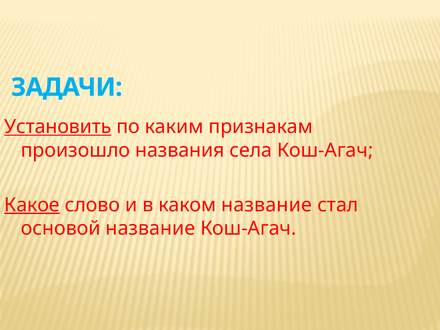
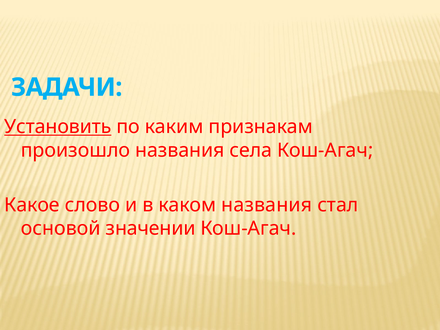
Какое underline: present -> none
каком название: название -> названия
основой название: название -> значении
